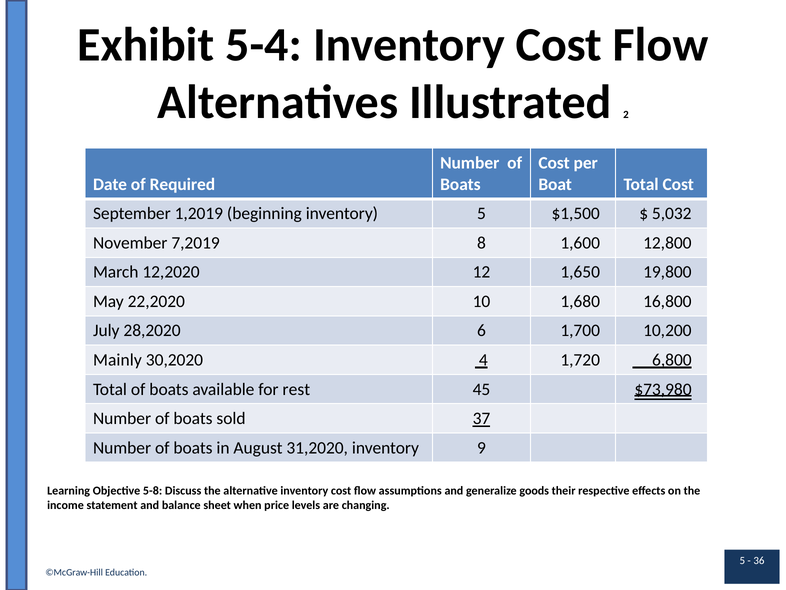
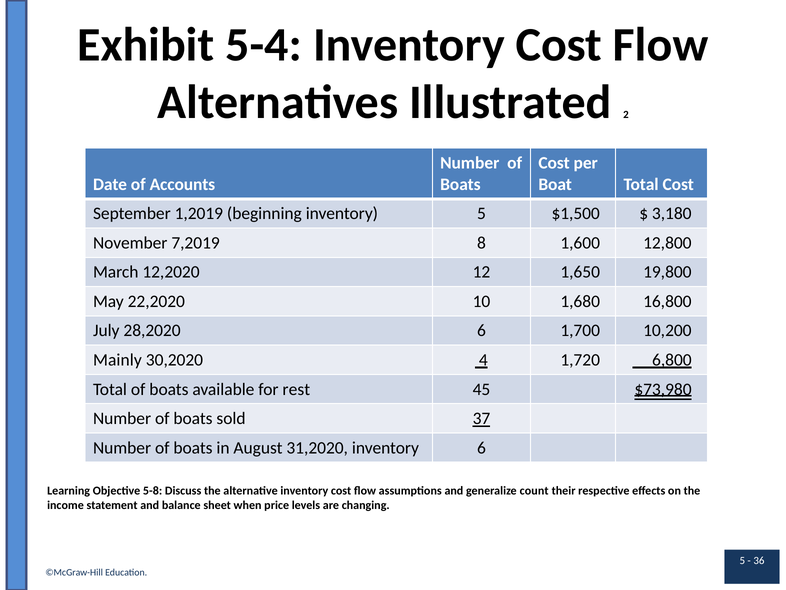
Required: Required -> Accounts
5,032: 5,032 -> 3,180
inventory 9: 9 -> 6
goods: goods -> count
